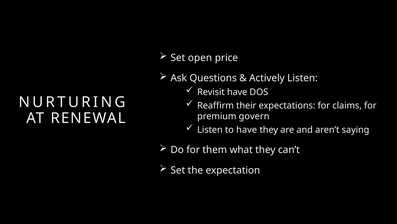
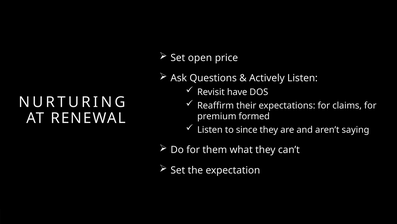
govern: govern -> formed
to have: have -> since
